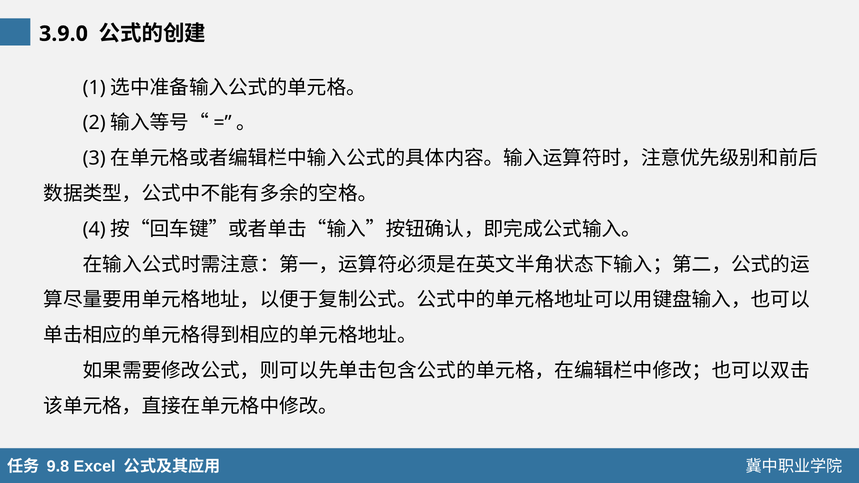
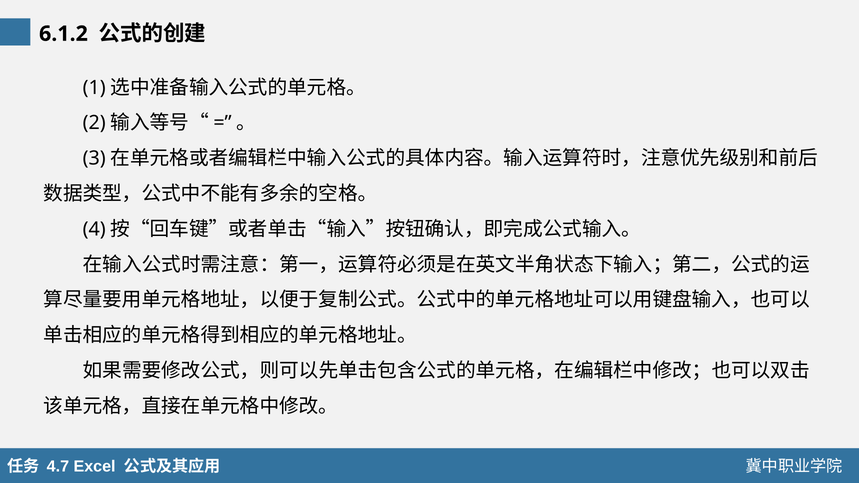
3.9.0: 3.9.0 -> 6.1.2
9.8: 9.8 -> 4.7
